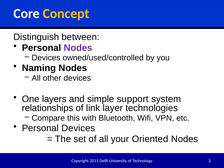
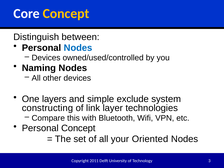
Nodes at (78, 48) colour: purple -> blue
support: support -> exclude
relationships: relationships -> constructing
Personal Devices: Devices -> Concept
